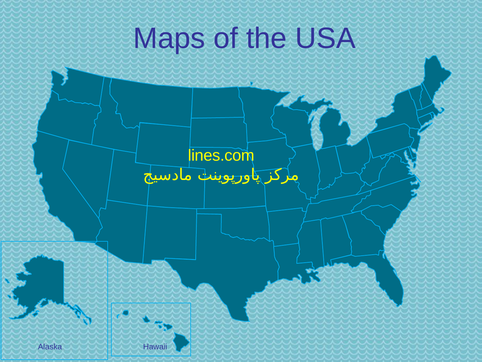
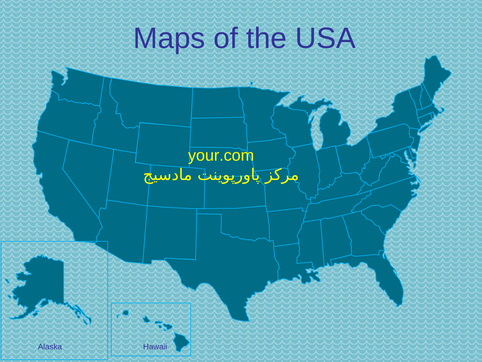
lines.com: lines.com -> your.com
